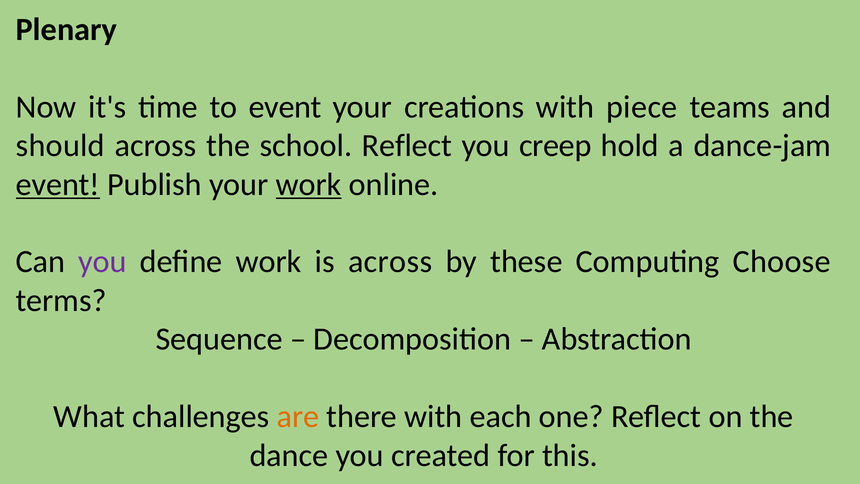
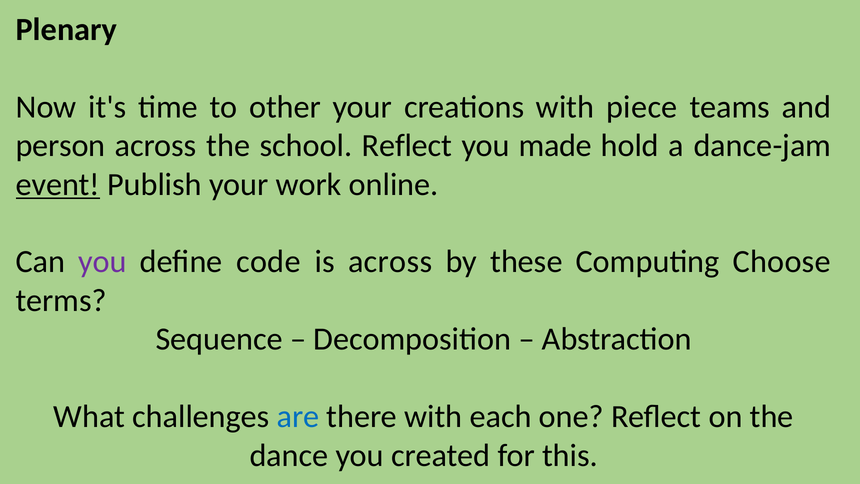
to event: event -> other
should: should -> person
creep: creep -> made
work at (309, 184) underline: present -> none
define work: work -> code
are colour: orange -> blue
